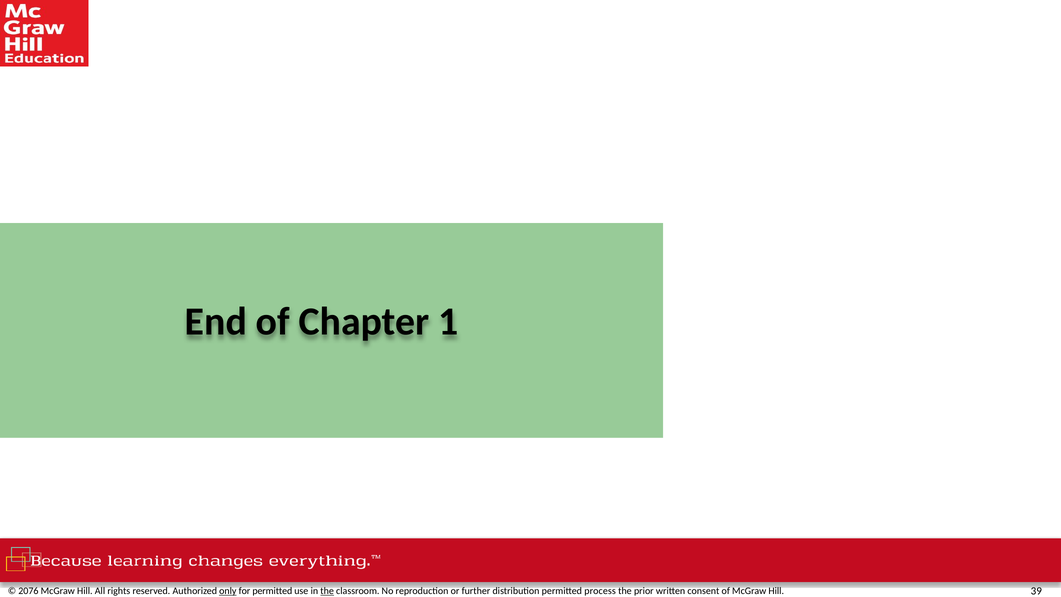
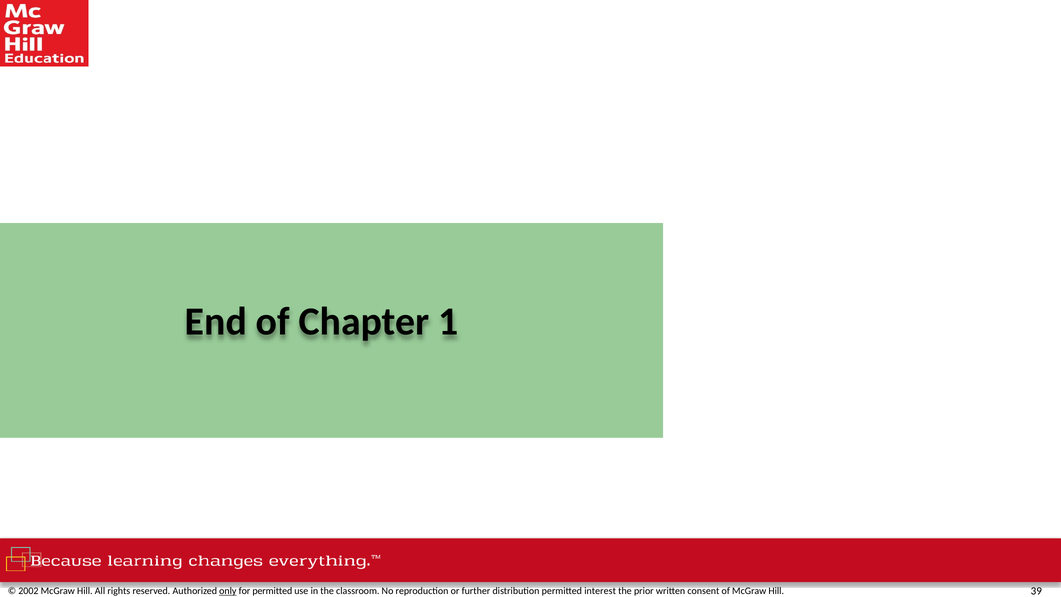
2076: 2076 -> 2002
the at (327, 591) underline: present -> none
process: process -> interest
